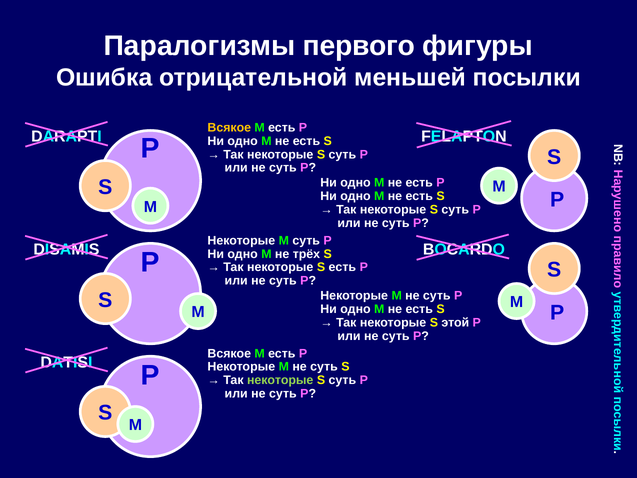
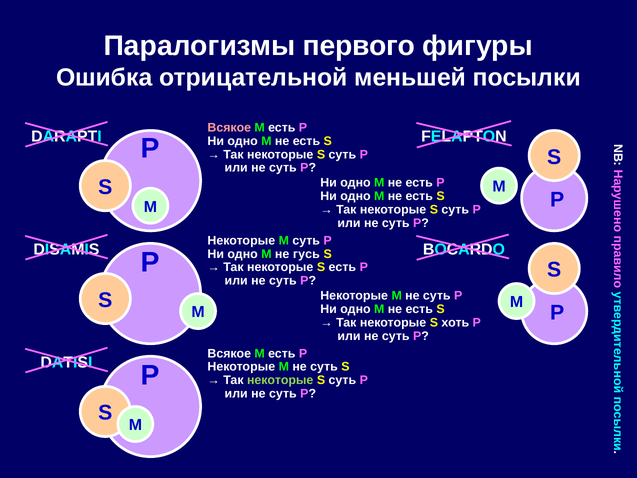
Всякое at (229, 128) colour: yellow -> pink
трёх: трёх -> гусь
этой: этой -> хоть
